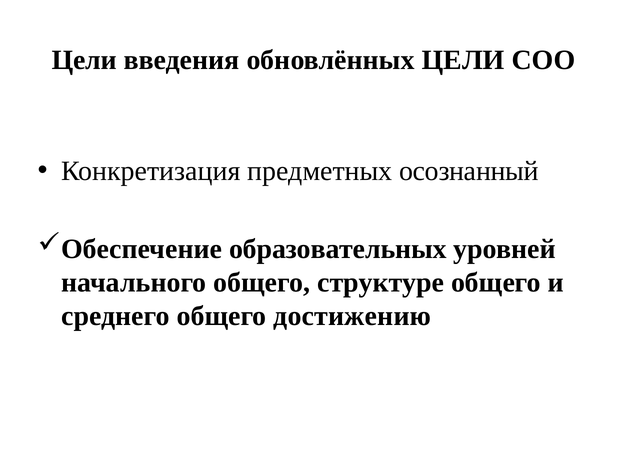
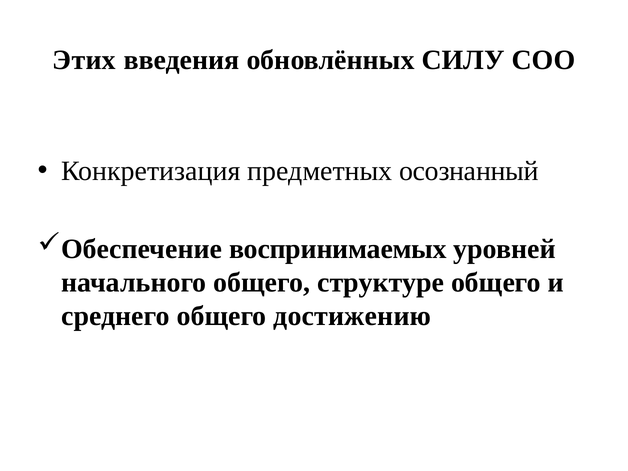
Цели at (84, 60): Цели -> Этих
обновлённых ЦЕЛИ: ЦЕЛИ -> СИЛУ
образовательных: образовательных -> воспринимаемых
